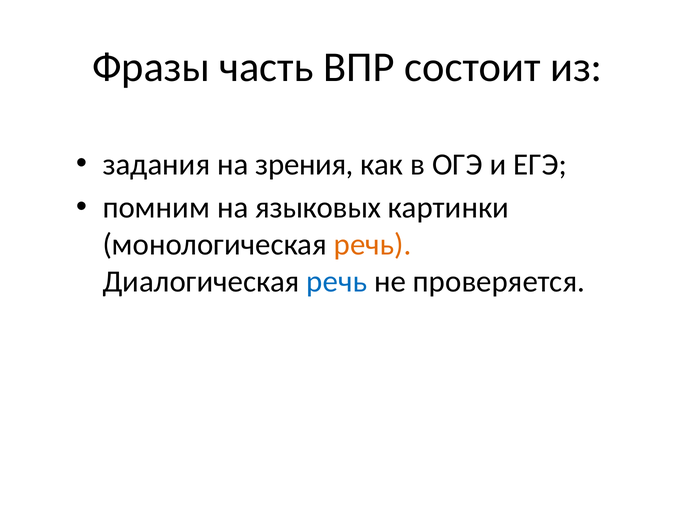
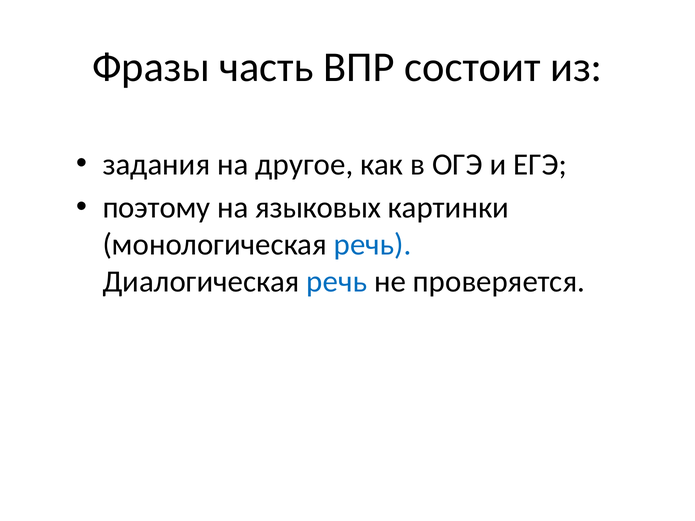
зрения: зрения -> другое
помним: помним -> поэтому
речь at (373, 245) colour: orange -> blue
